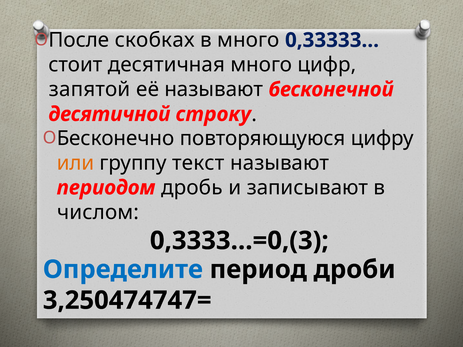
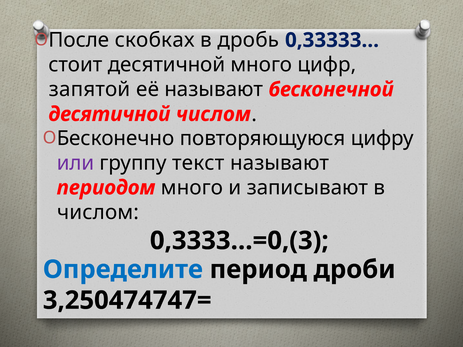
в много: много -> дробь
стоит десятичная: десятичная -> десятичной
десятичной строку: строку -> числом
или colour: orange -> purple
периодом дробь: дробь -> много
